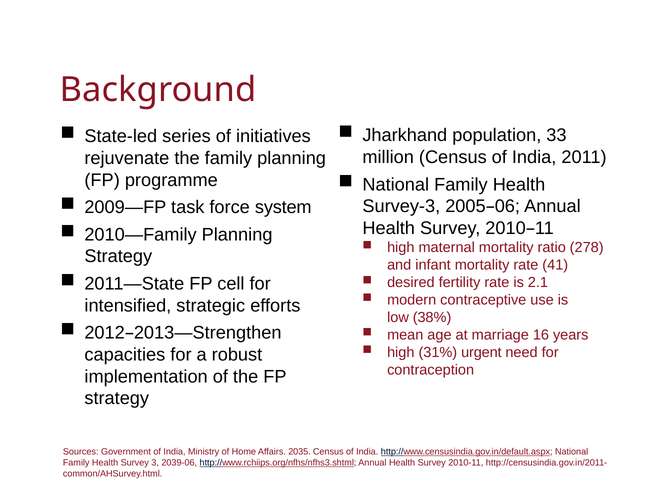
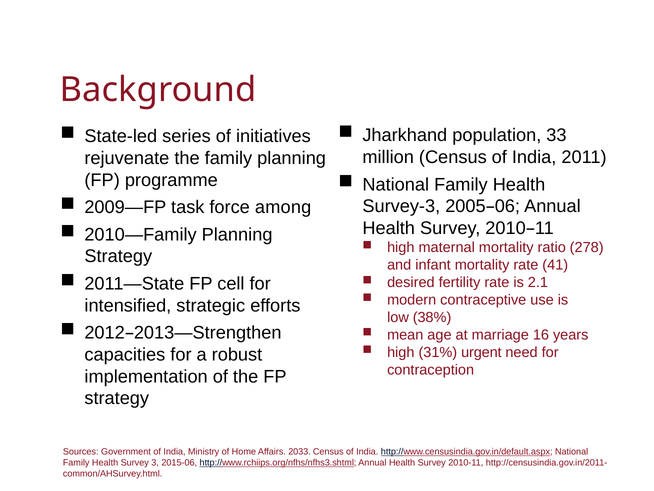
system: system -> among
2035: 2035 -> 2033
2039-06: 2039-06 -> 2015-06
